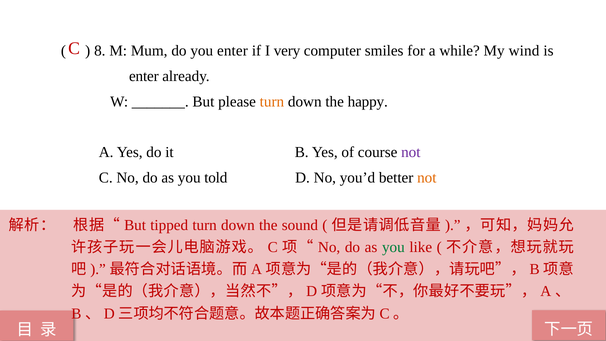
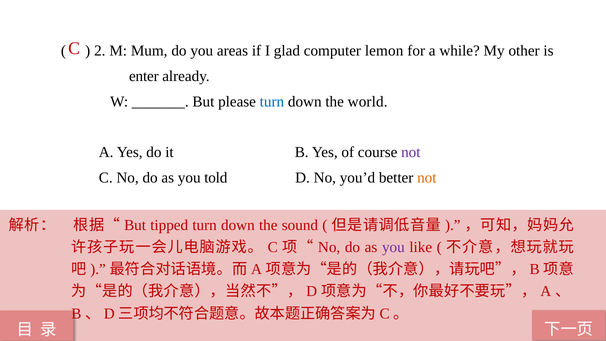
8: 8 -> 2
you enter: enter -> areas
very: very -> glad
smiles: smiles -> lemon
wind: wind -> other
turn at (272, 101) colour: orange -> blue
happy: happy -> world
you at (393, 247) colour: green -> purple
